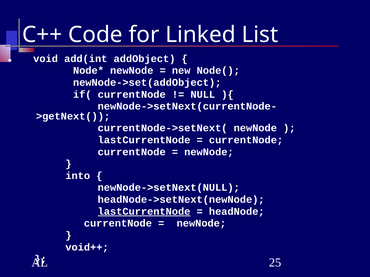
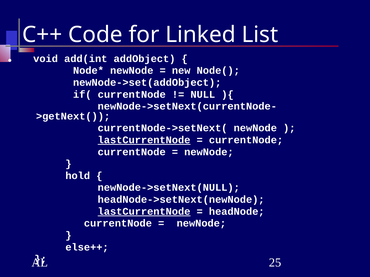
lastCurrentNode at (144, 140) underline: none -> present
into: into -> hold
void++: void++ -> else++
